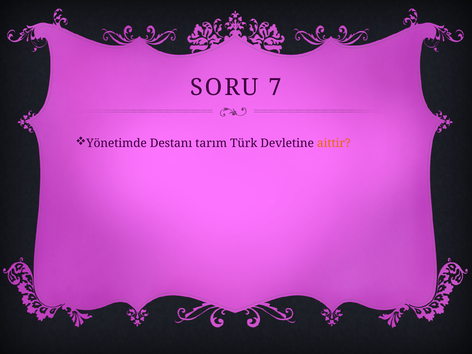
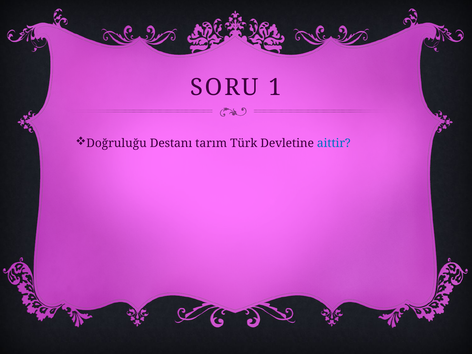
7: 7 -> 1
Yönetimde: Yönetimde -> Doğruluğu
aittir colour: orange -> blue
